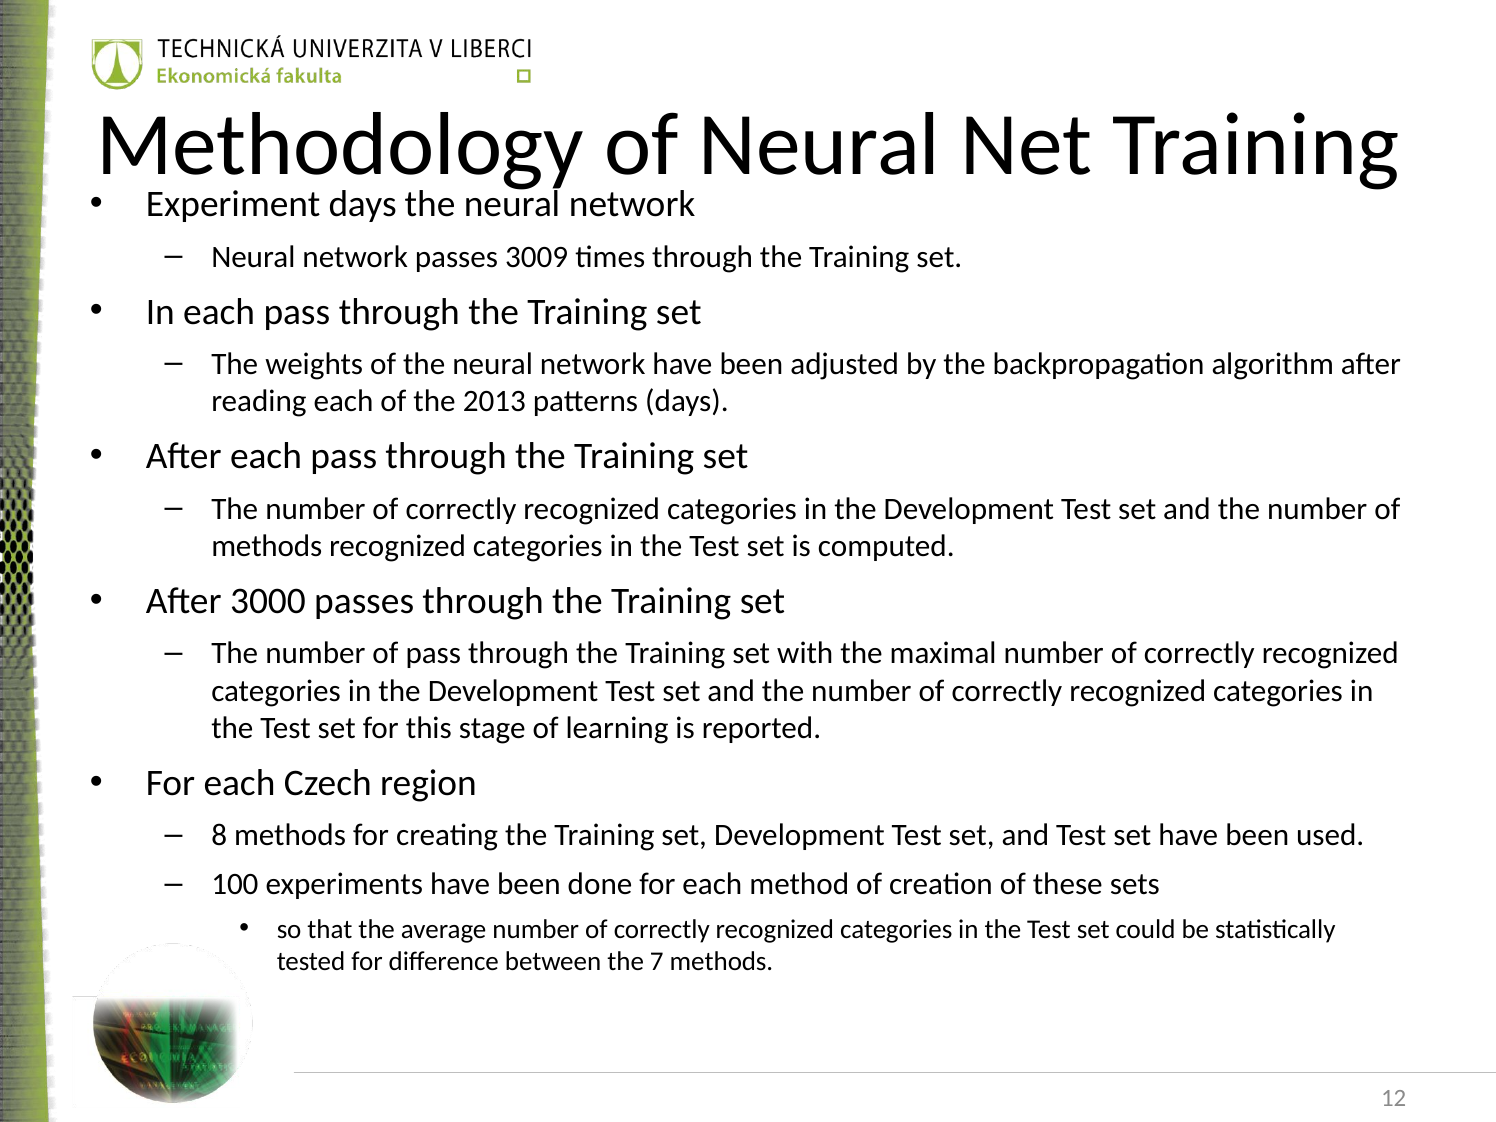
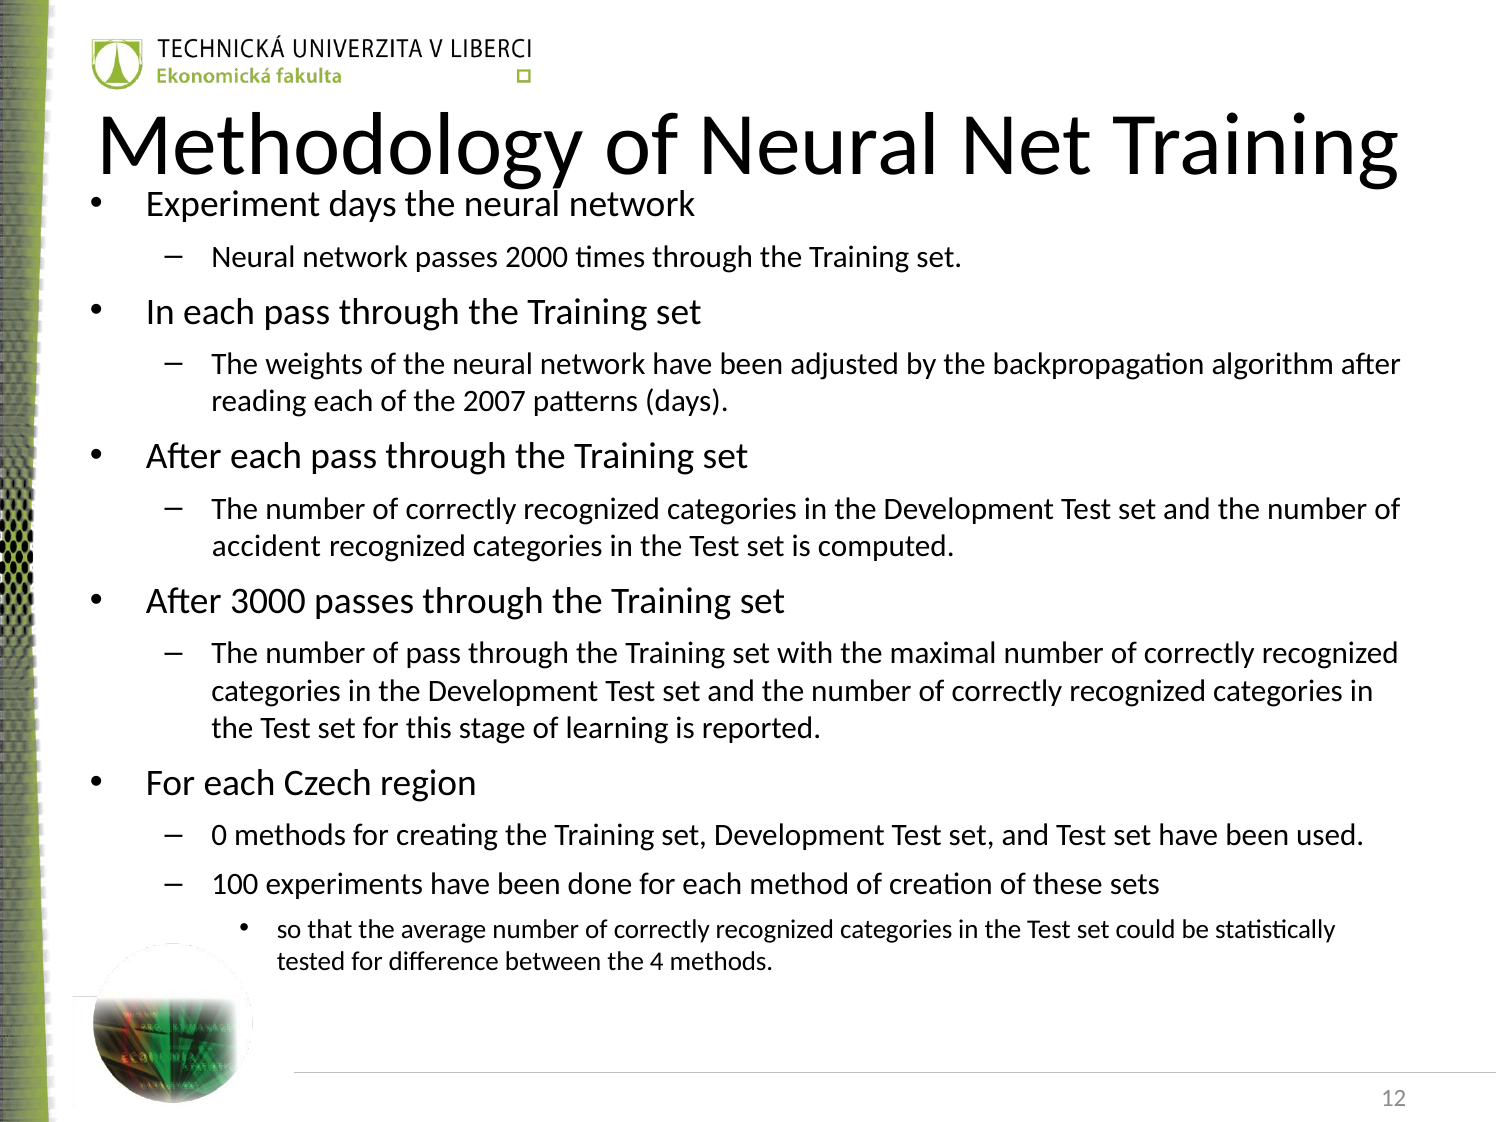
3009: 3009 -> 2000
2013: 2013 -> 2007
methods at (267, 546): methods -> accident
8: 8 -> 0
7: 7 -> 4
